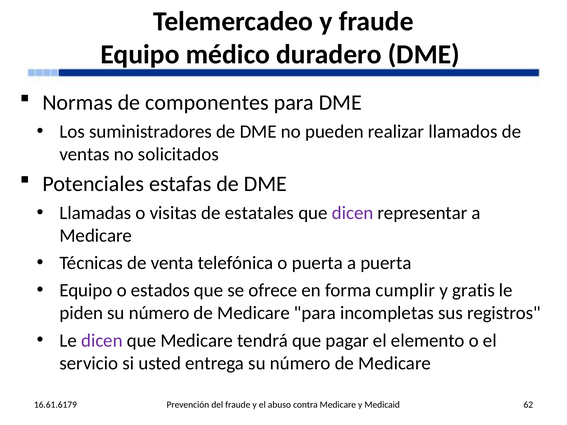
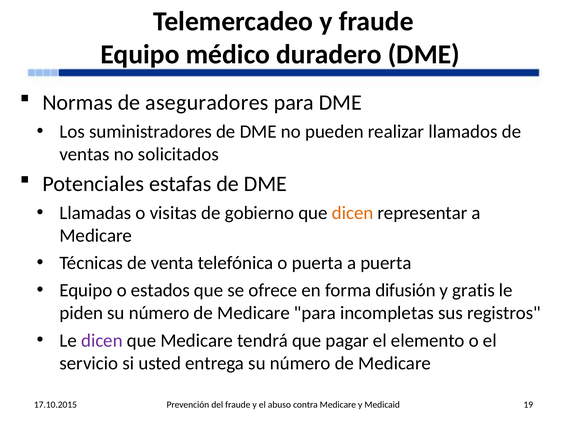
componentes: componentes -> aseguradores
estatales: estatales -> gobierno
dicen at (353, 213) colour: purple -> orange
cumplir: cumplir -> difusión
16.61.6179: 16.61.6179 -> 17.10.2015
62: 62 -> 19
